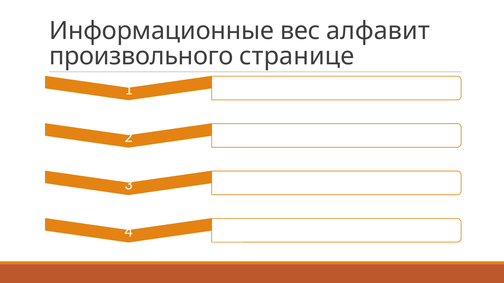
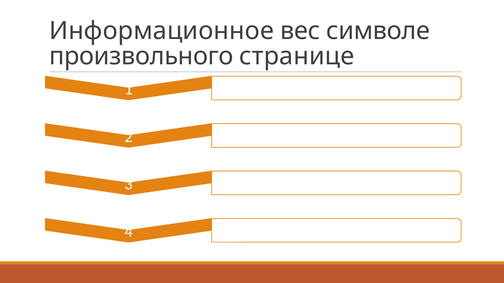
Информационные: Информационные -> Информационное
алфавит: алфавит -> символе
